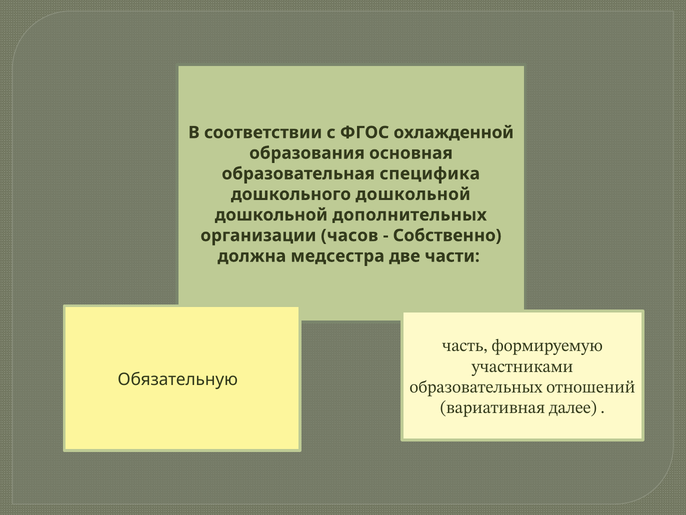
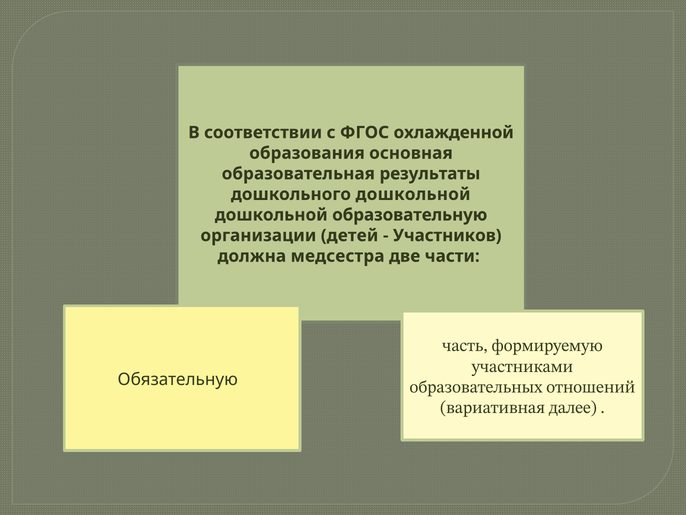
специфика: специфика -> результаты
дополнительных: дополнительных -> образовательную
часов: часов -> детей
Собственно: Собственно -> Участников
